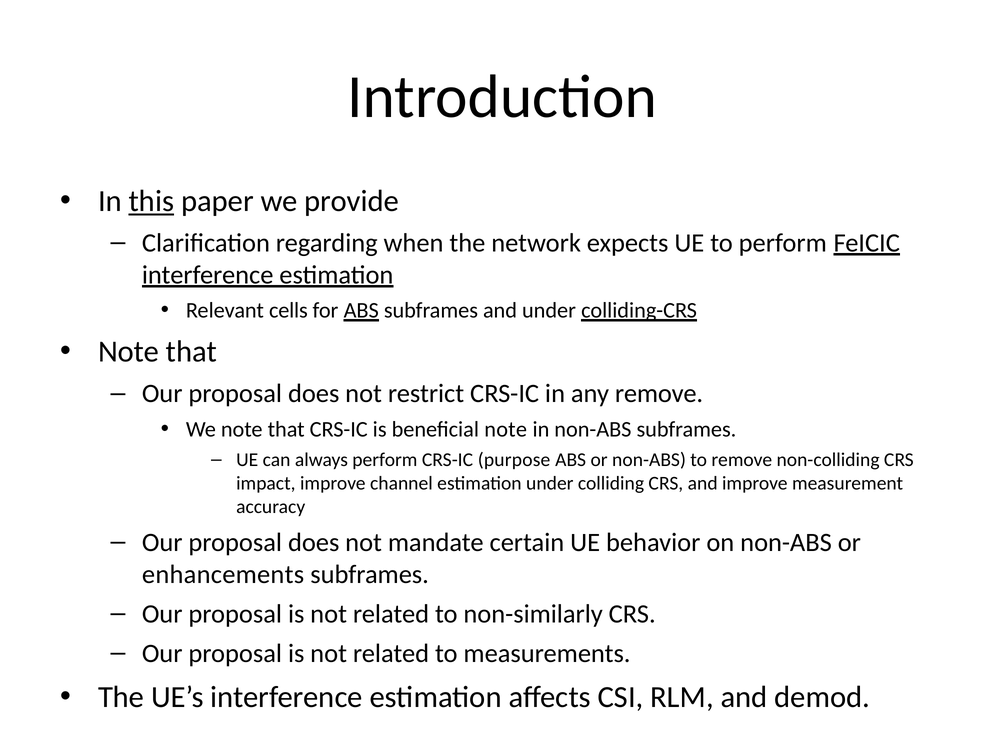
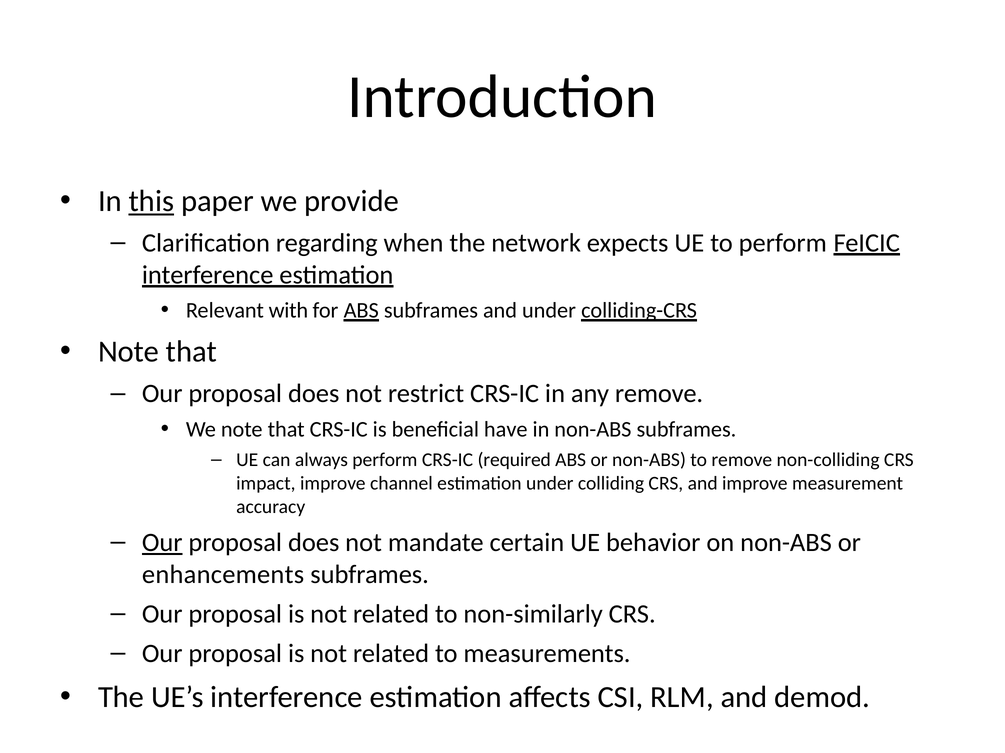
cells: cells -> with
beneficial note: note -> have
purpose: purpose -> required
Our at (162, 543) underline: none -> present
